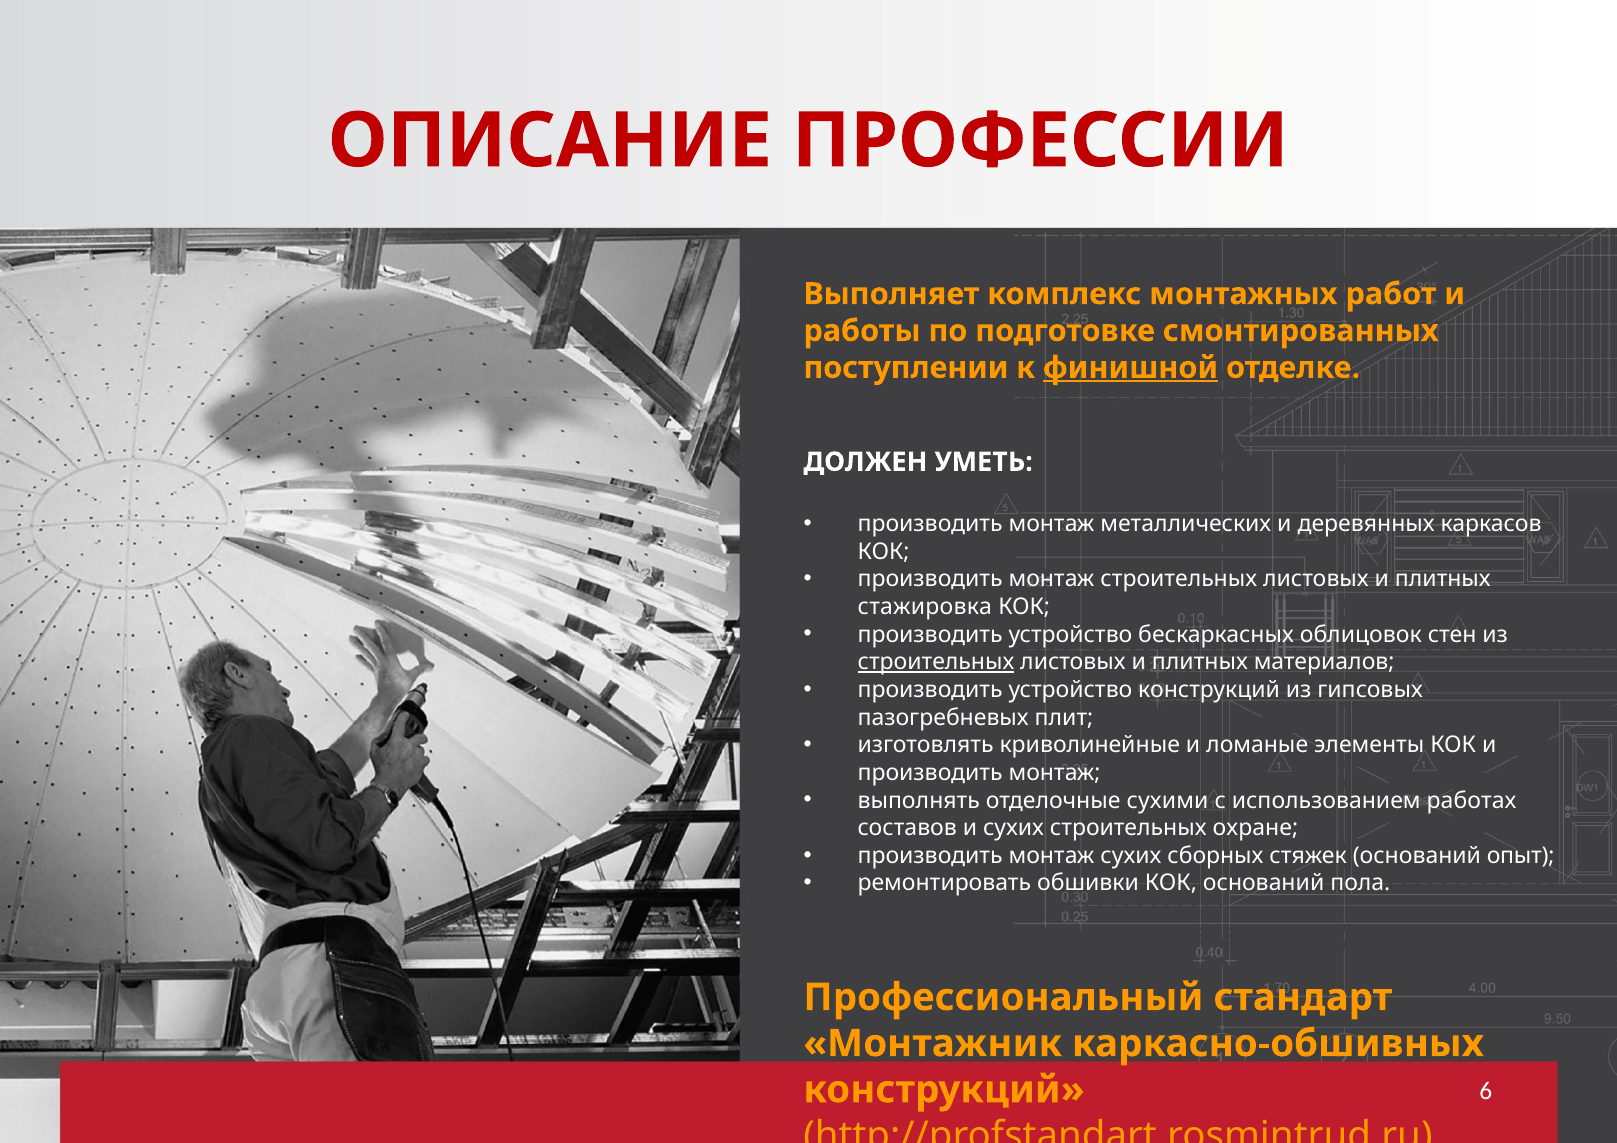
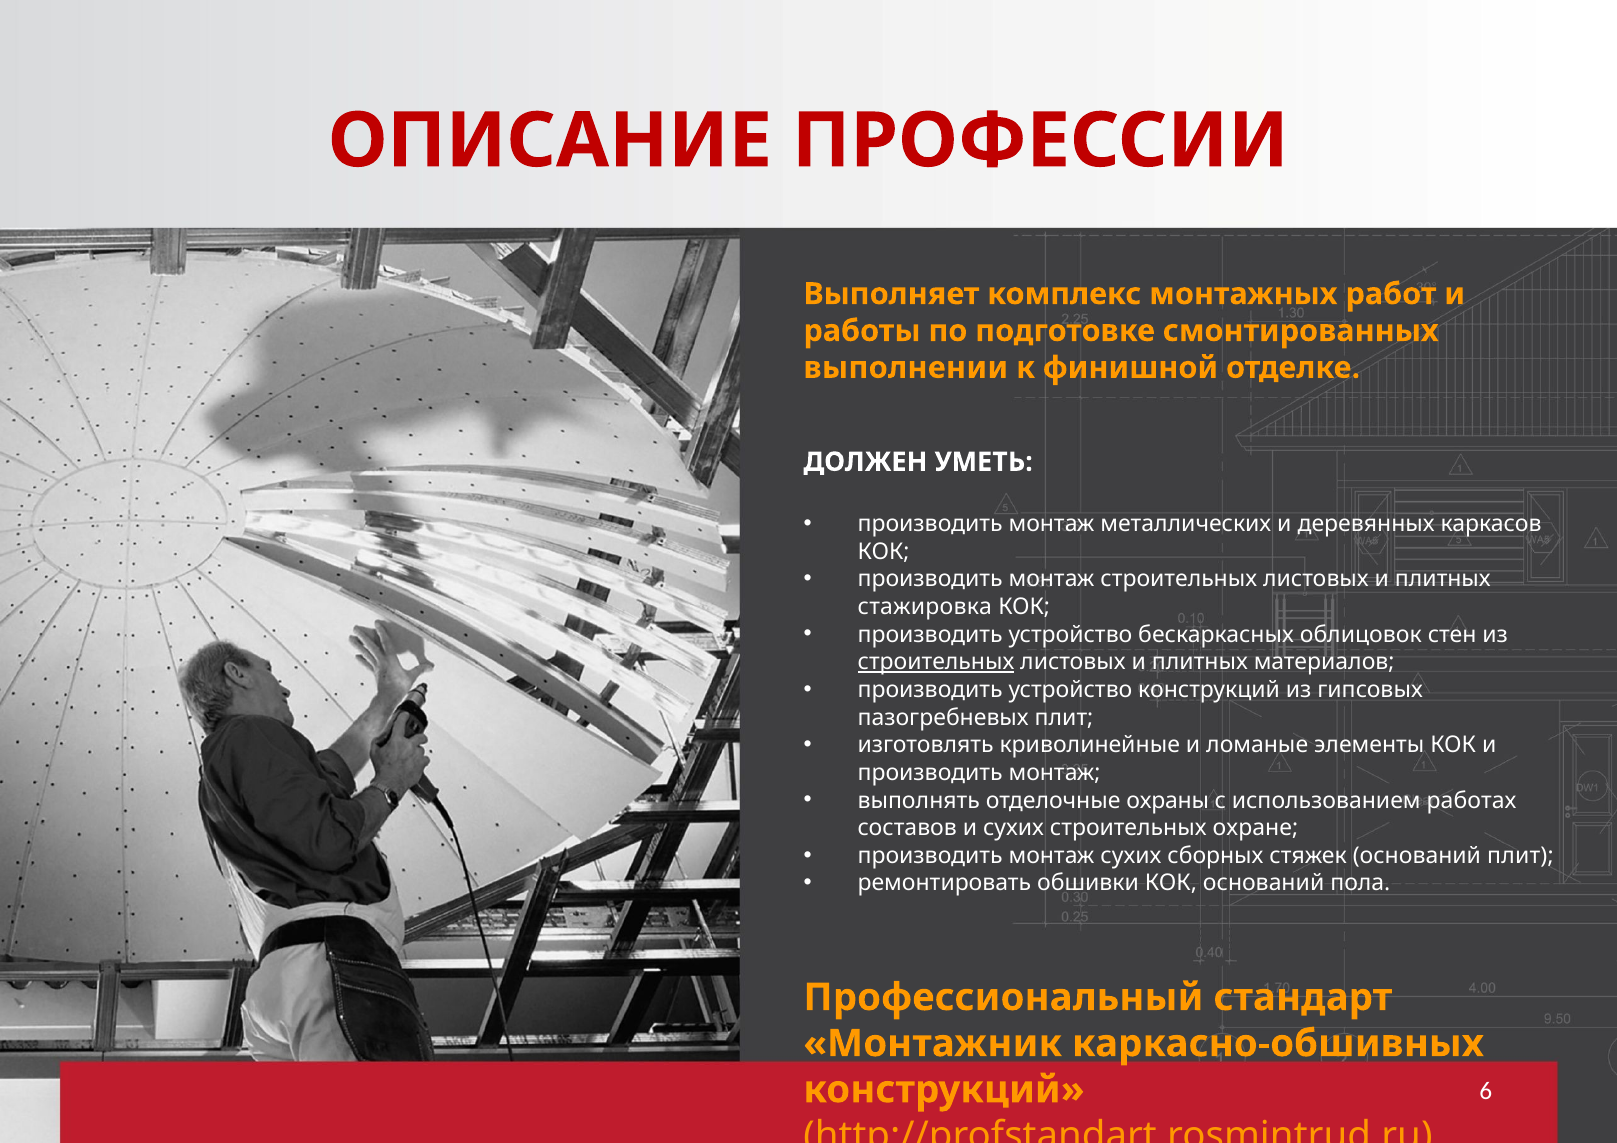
поступлении: поступлении -> выполнении
финишной underline: present -> none
сухими: сухими -> охраны
оснований опыт: опыт -> плит
